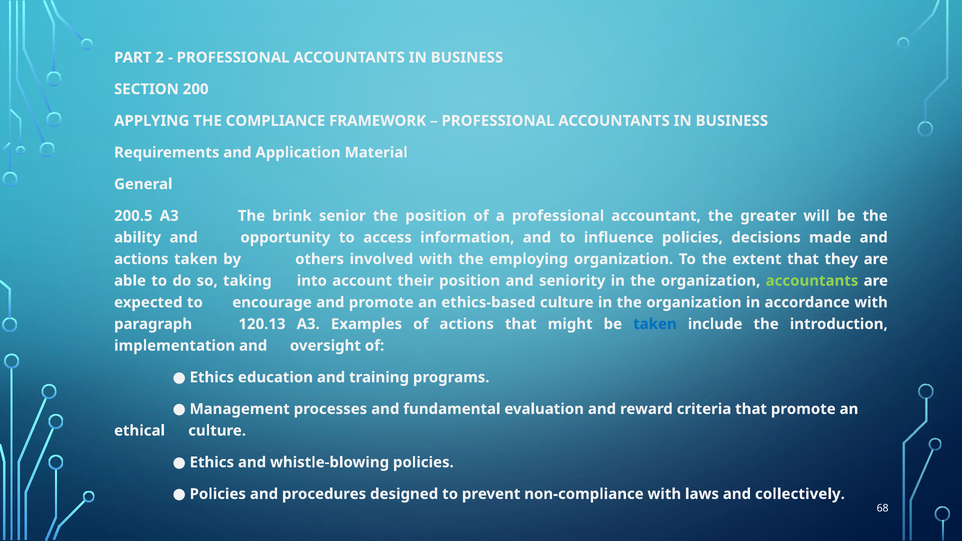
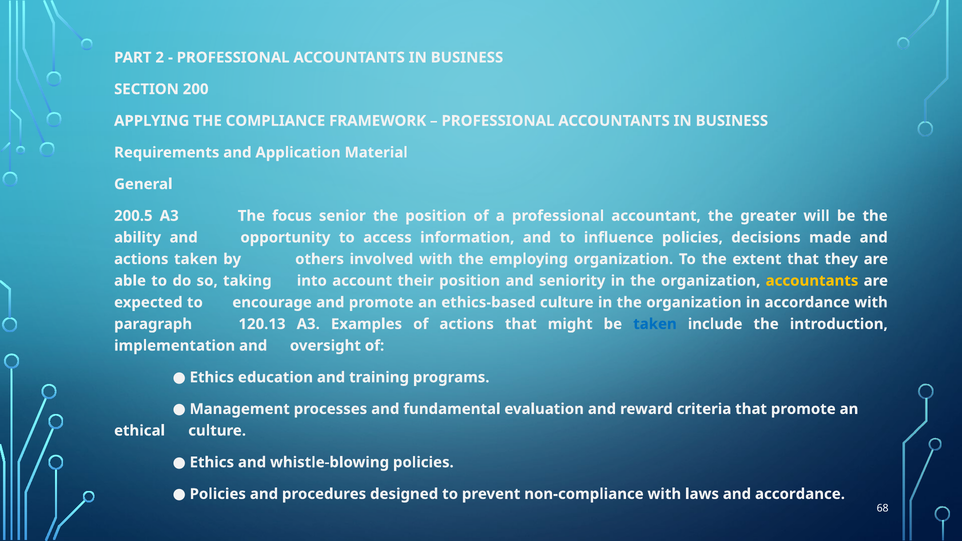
brink: brink -> focus
accountants at (812, 281) colour: light green -> yellow
and collectively: collectively -> accordance
